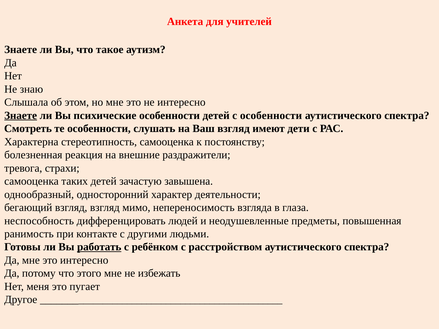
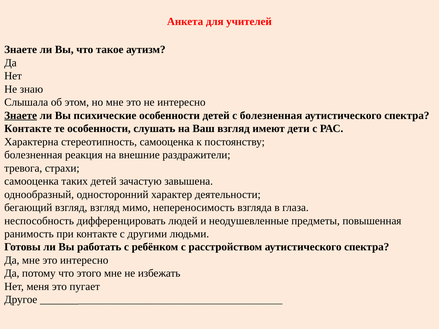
с особенности: особенности -> болезненная
Смотреть at (28, 129): Смотреть -> Контакте
работать underline: present -> none
